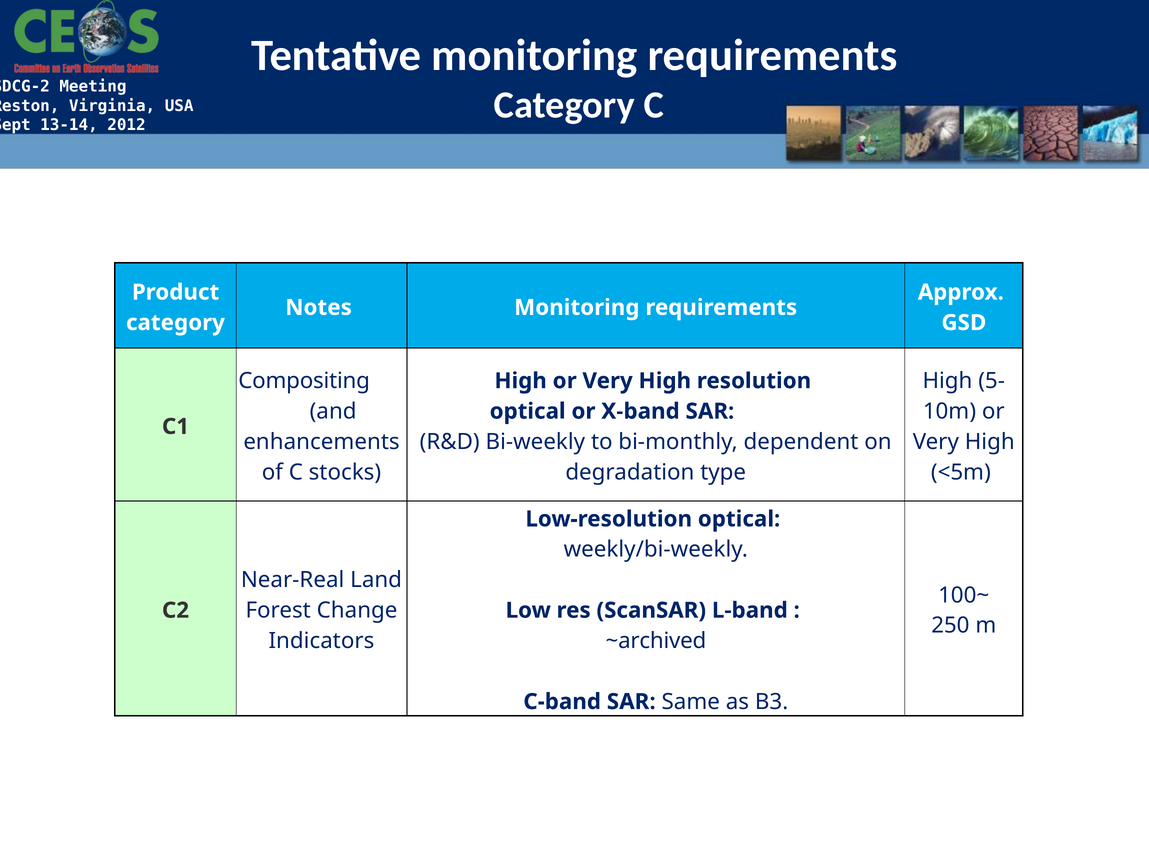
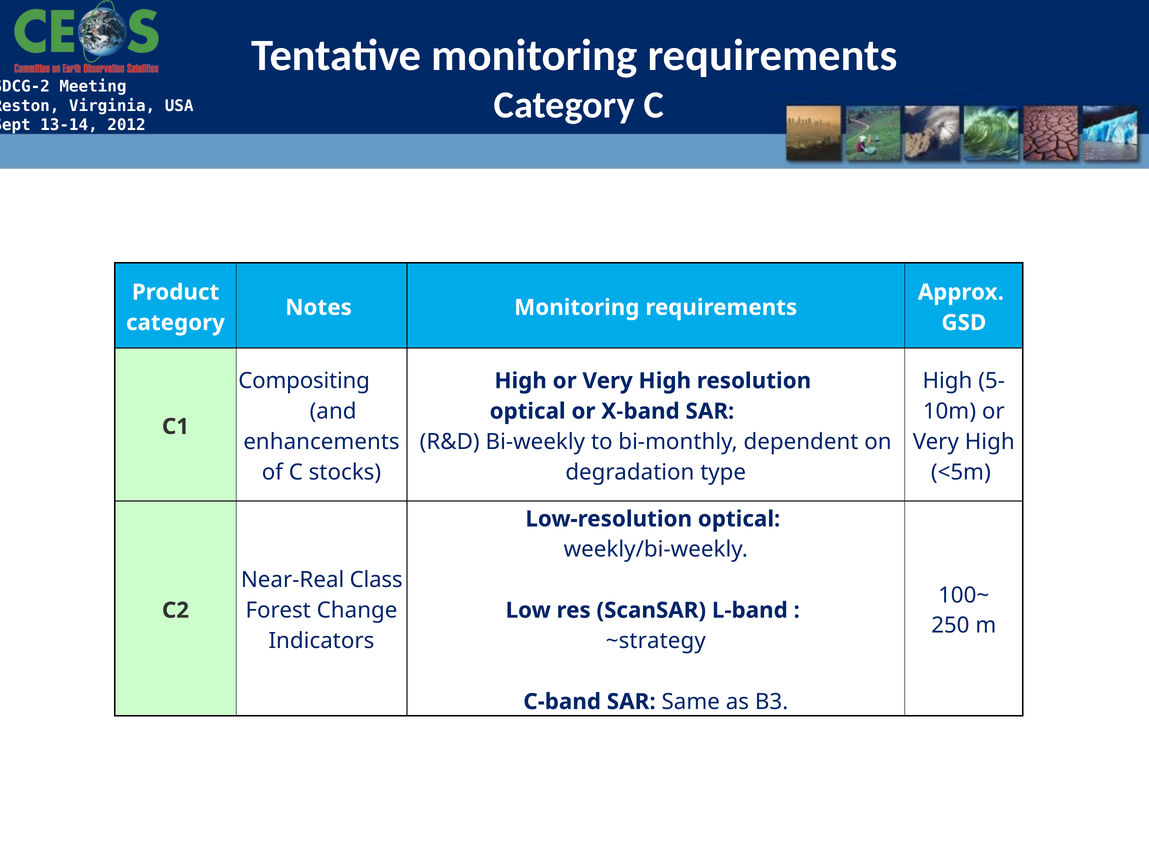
Land: Land -> Class
~archived: ~archived -> ~strategy
